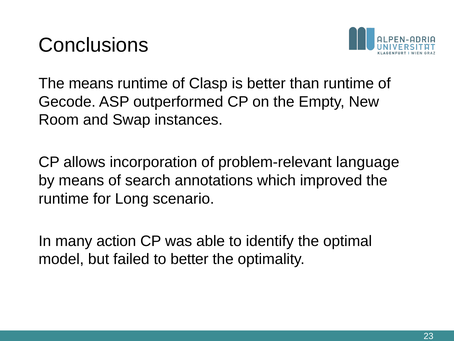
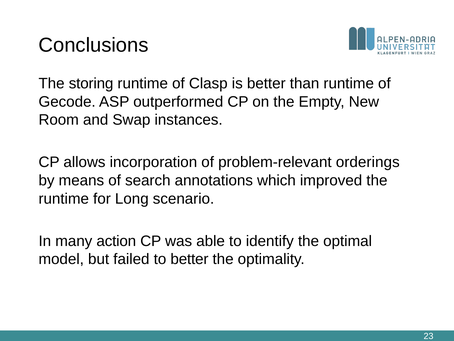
The means: means -> storing
language: language -> orderings
